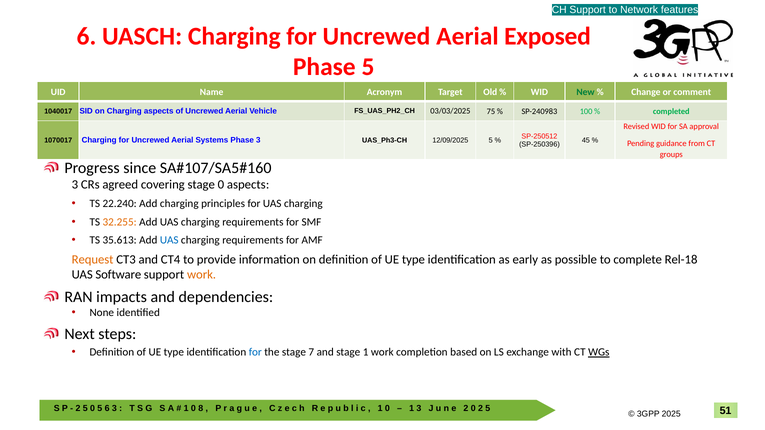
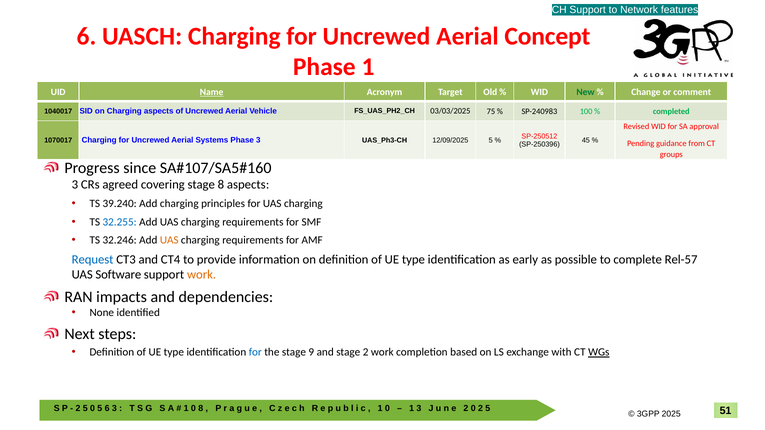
Exposed: Exposed -> Concept
Phase 5: 5 -> 1
Name underline: none -> present
stage 0: 0 -> 8
22.240: 22.240 -> 39.240
32.255 colour: orange -> blue
35.613: 35.613 -> 32.246
UAS at (169, 240) colour: blue -> orange
Request colour: orange -> blue
Rel-18: Rel-18 -> Rel-57
7: 7 -> 9
stage 1: 1 -> 2
